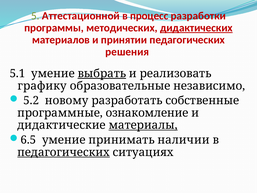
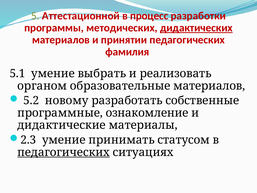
решения: решения -> фамилия
выбрать underline: present -> none
графику: графику -> органом
образовательные независимо: независимо -> материалов
материалы underline: present -> none
6.5: 6.5 -> 2.3
наличии: наличии -> статусом
